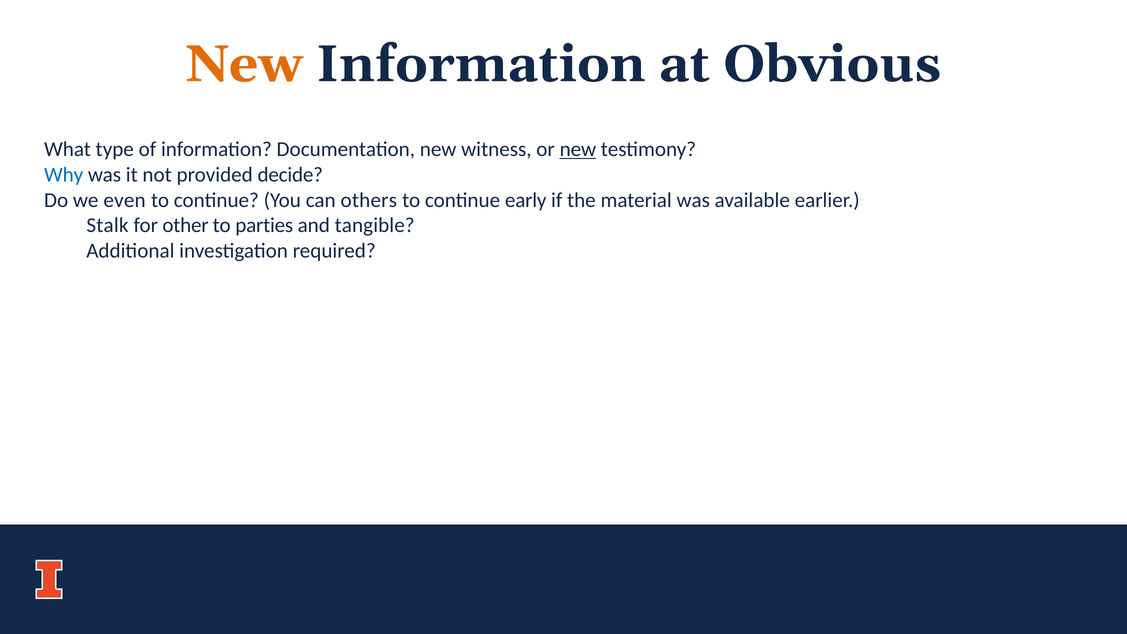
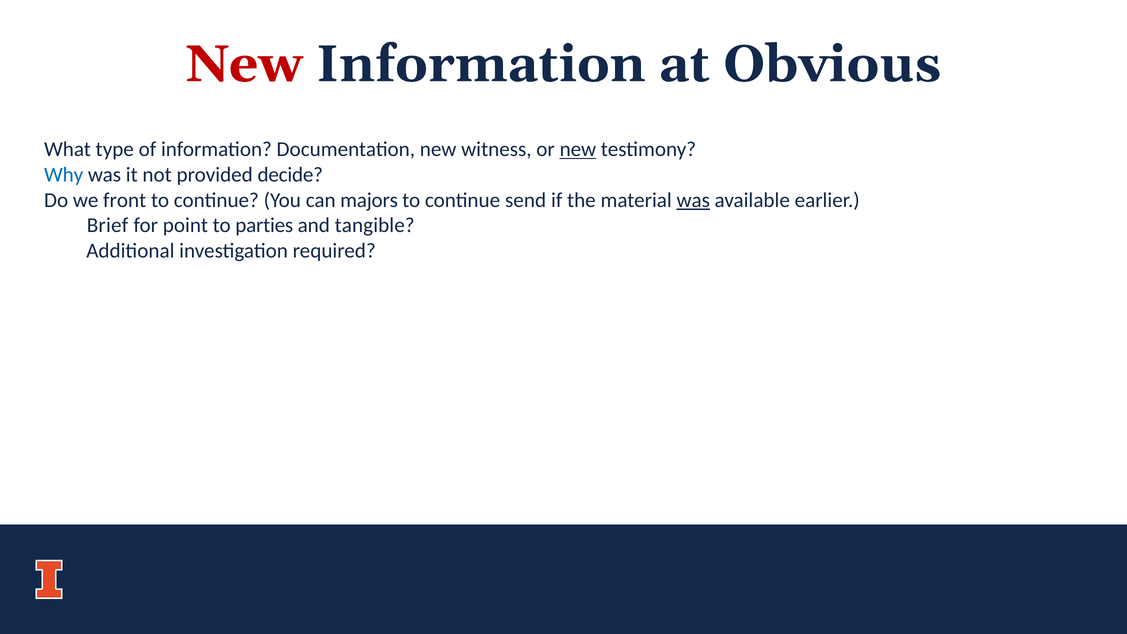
New at (244, 64) colour: orange -> red
even: even -> front
others: others -> majors
early: early -> send
was at (693, 200) underline: none -> present
Stalk: Stalk -> Brief
other: other -> point
